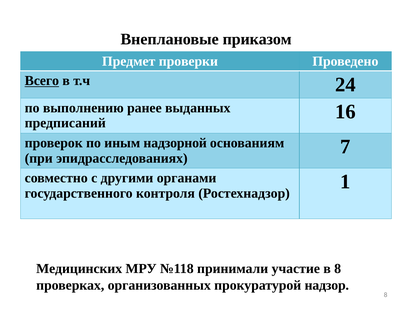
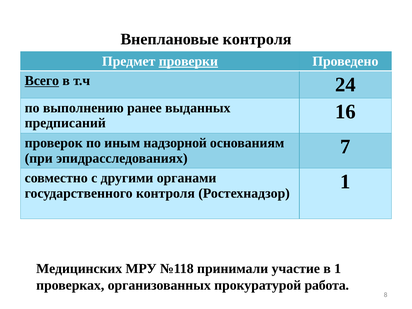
Внеплановые приказом: приказом -> контроля
проверки underline: none -> present
в 8: 8 -> 1
надзор: надзор -> работа
